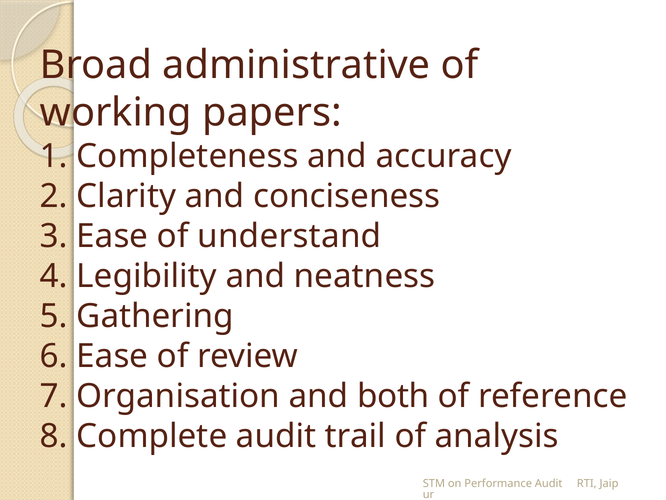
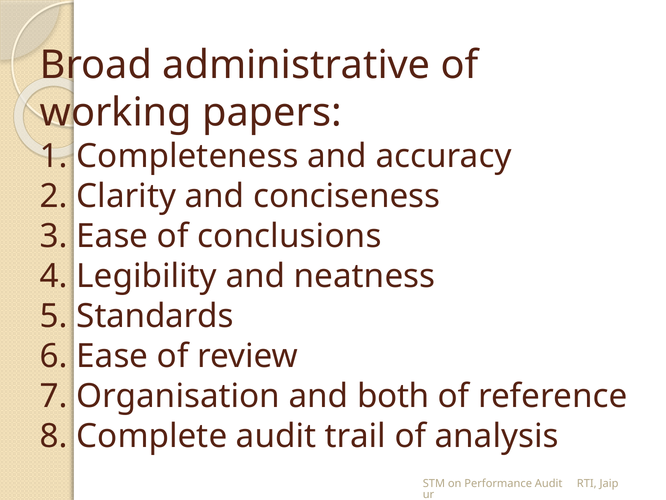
understand: understand -> conclusions
Gathering: Gathering -> Standards
